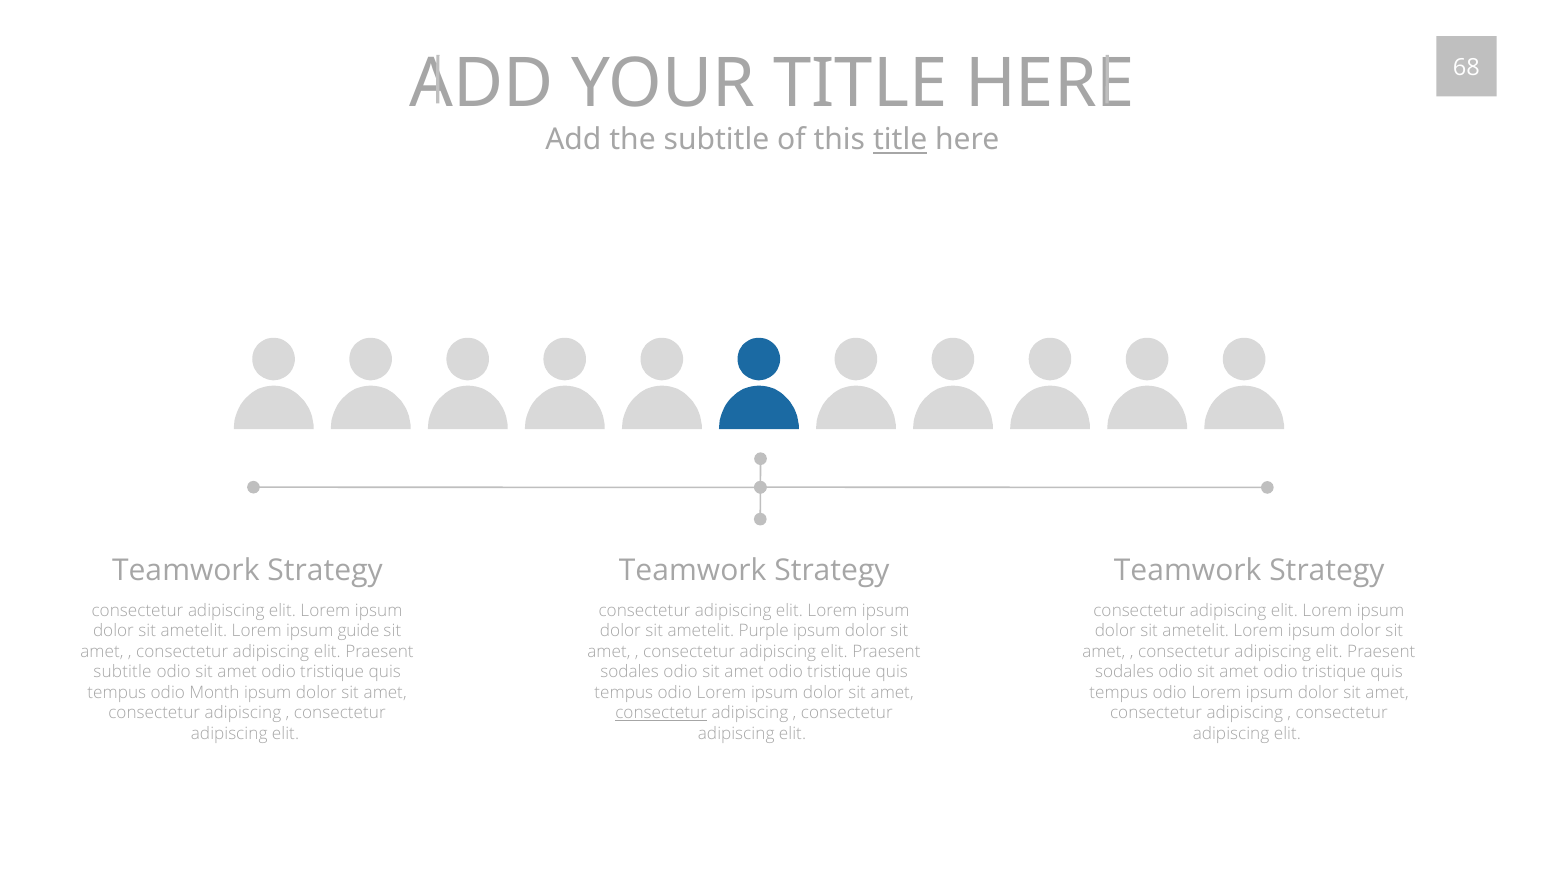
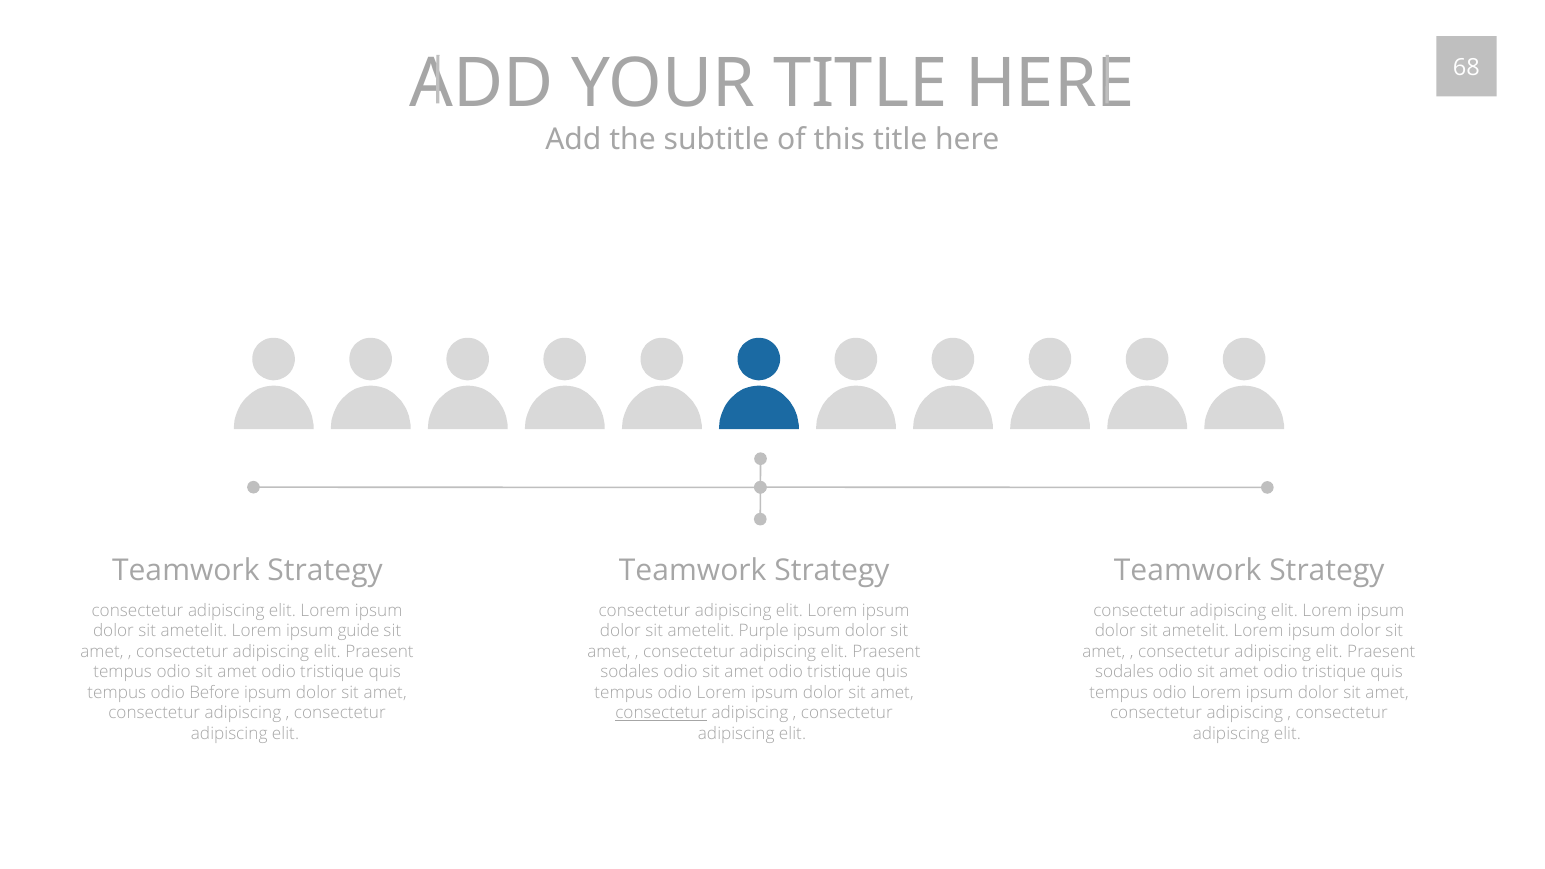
title at (900, 140) underline: present -> none
subtitle at (123, 672): subtitle -> tempus
Month: Month -> Before
